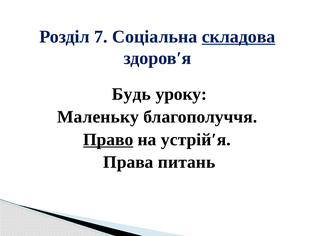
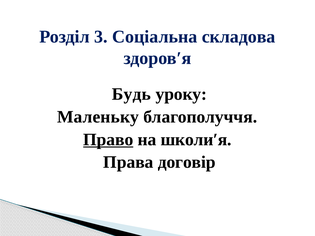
7: 7 -> 3
складова underline: present -> none
устрій′я: устрій′я -> школи′я
питань: питань -> договір
